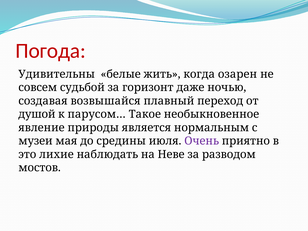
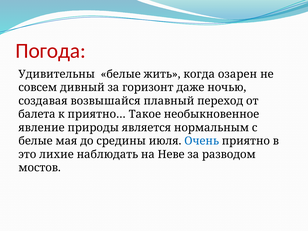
судьбой: судьбой -> дивный
душой: душой -> балета
парусом…: парусом… -> приятно…
музеи at (36, 141): музеи -> белые
Очень colour: purple -> blue
